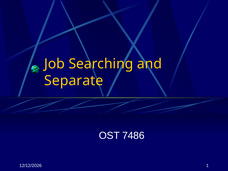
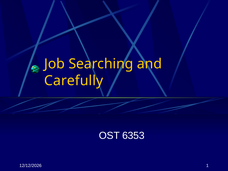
Separate: Separate -> Carefully
7486: 7486 -> 6353
